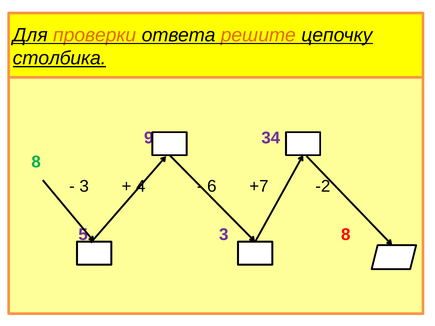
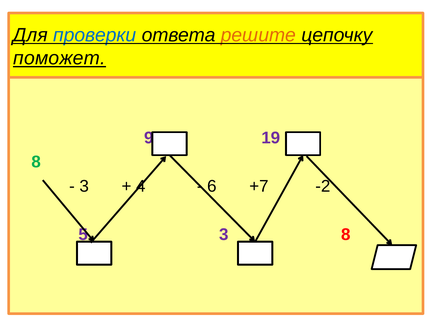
проверки colour: orange -> blue
столбика: столбика -> поможет
34: 34 -> 19
